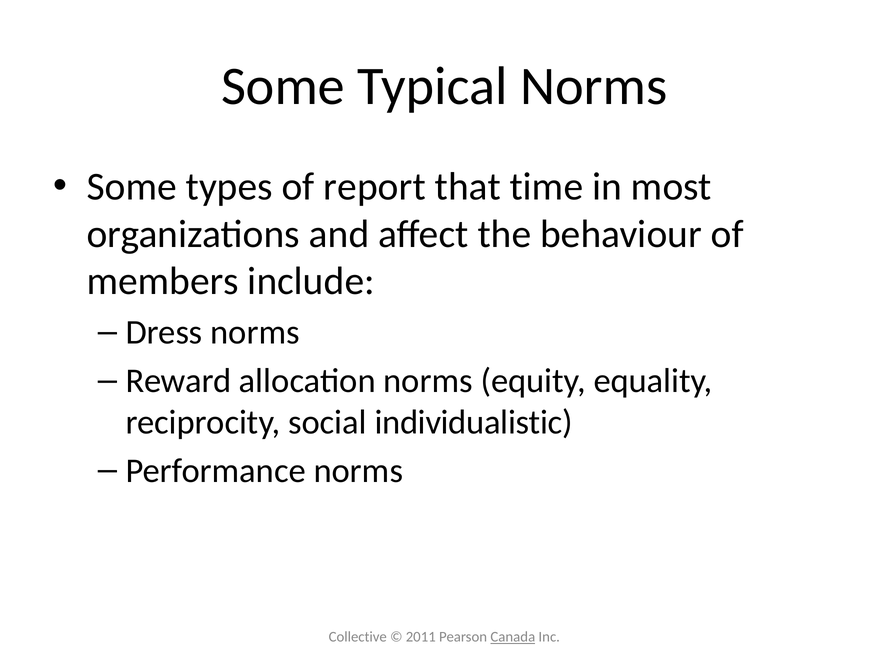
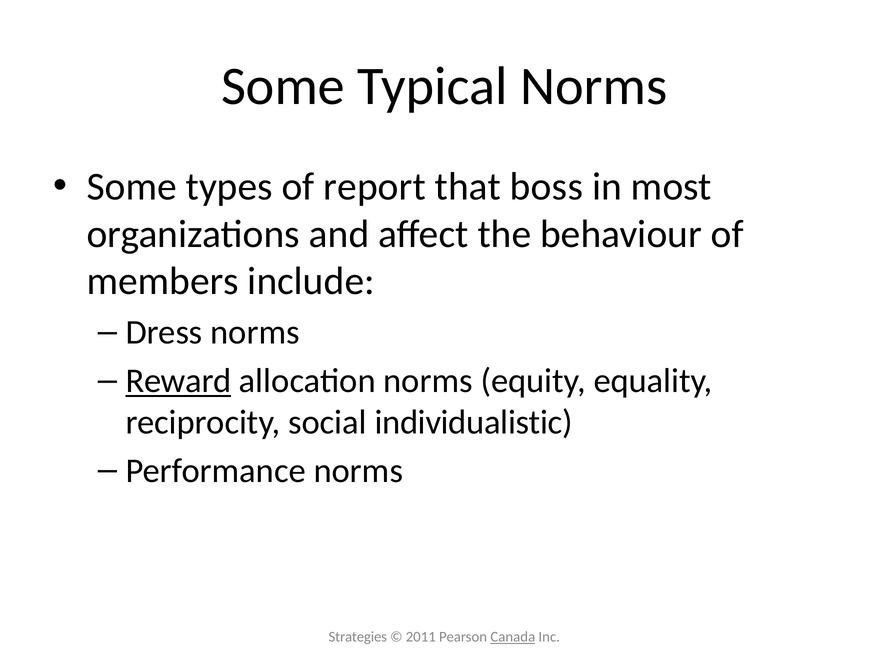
time: time -> boss
Reward underline: none -> present
Collective: Collective -> Strategies
